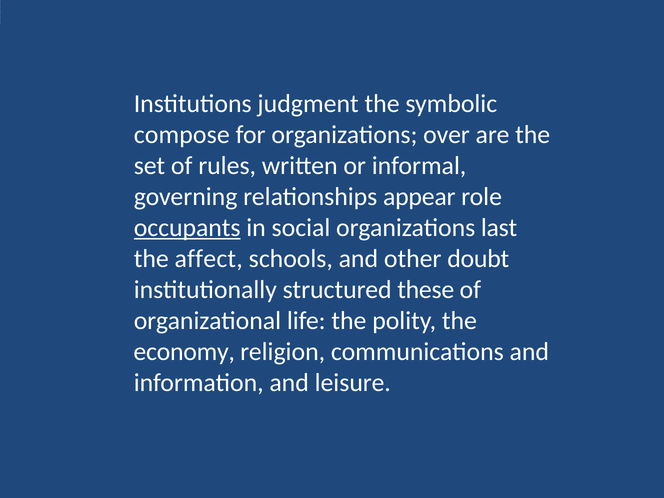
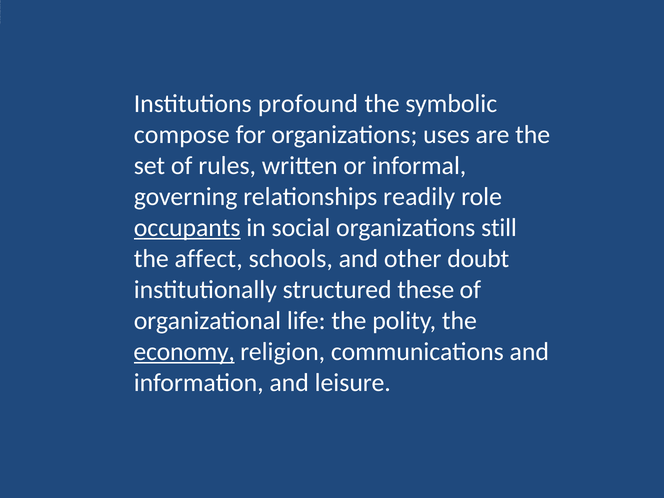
judgment: judgment -> profound
over: over -> uses
appear: appear -> readily
last: last -> still
economy underline: none -> present
